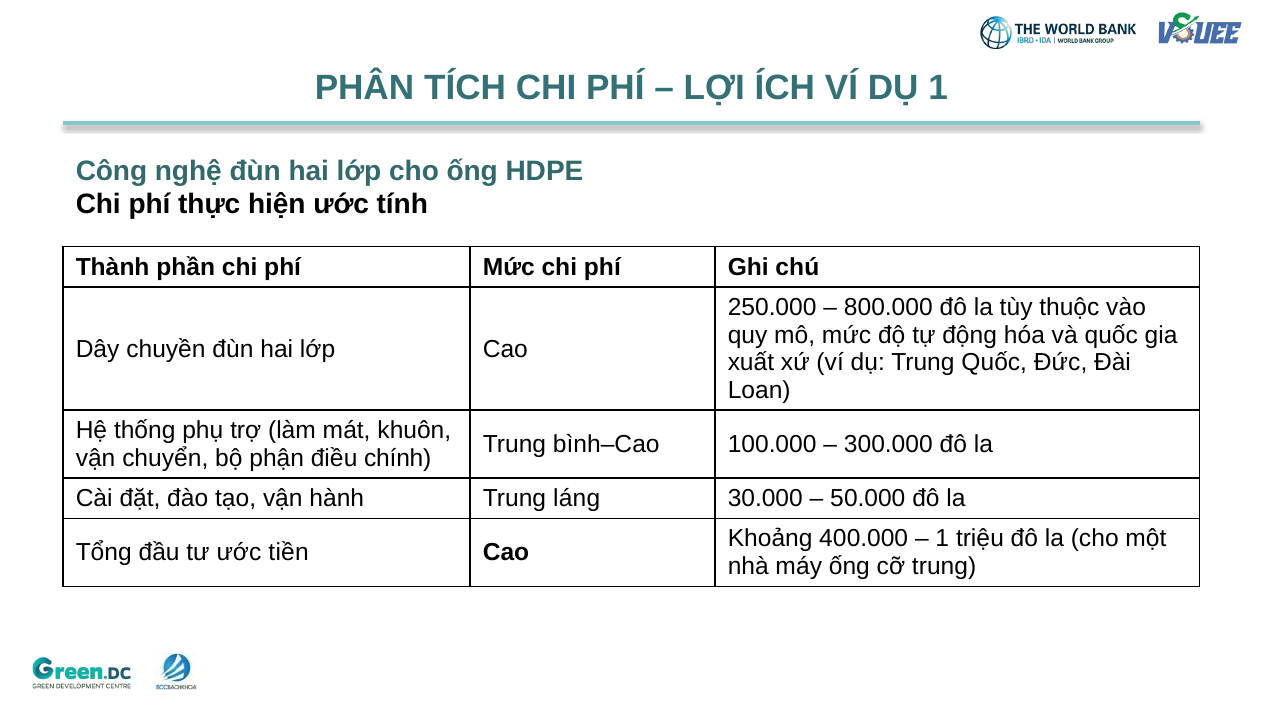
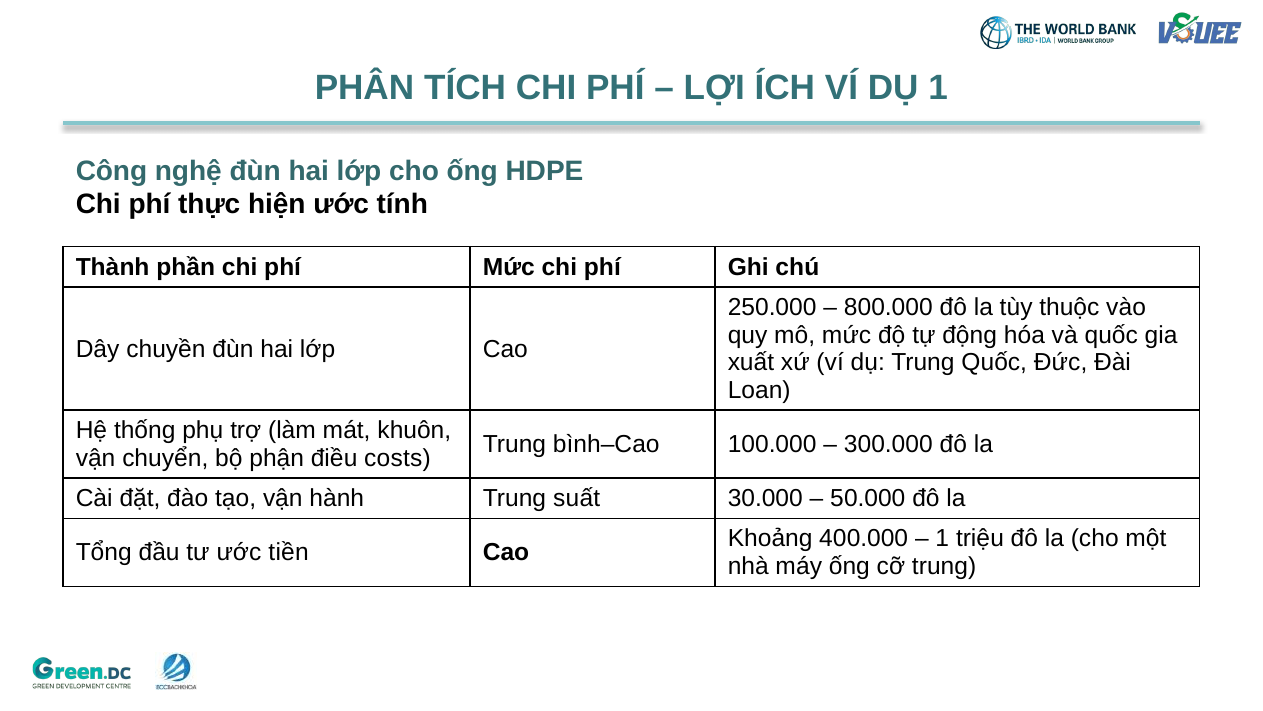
chính: chính -> costs
láng: láng -> suất
